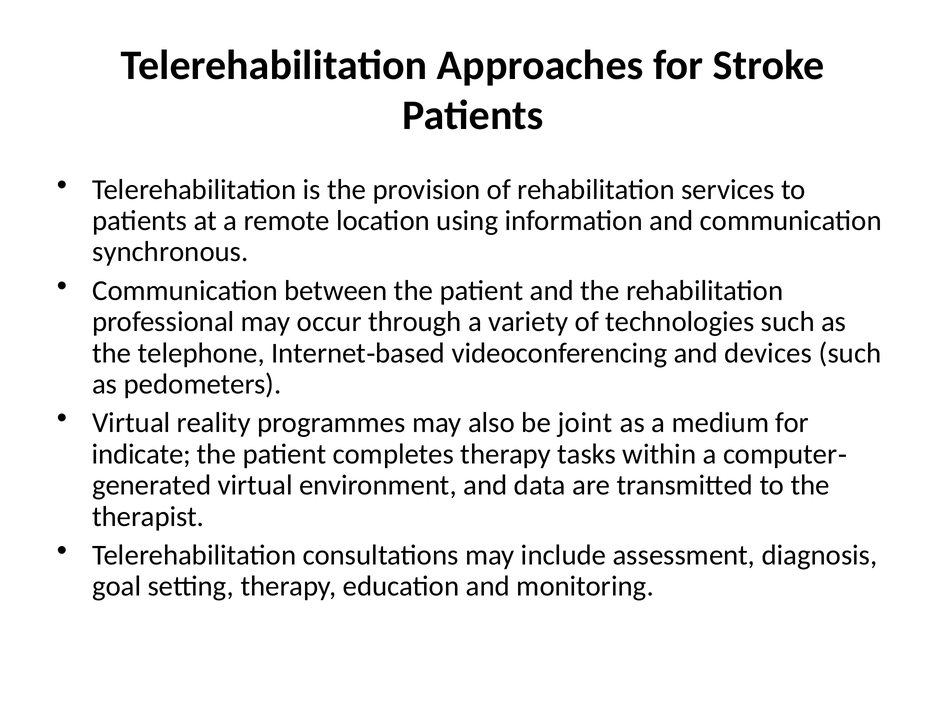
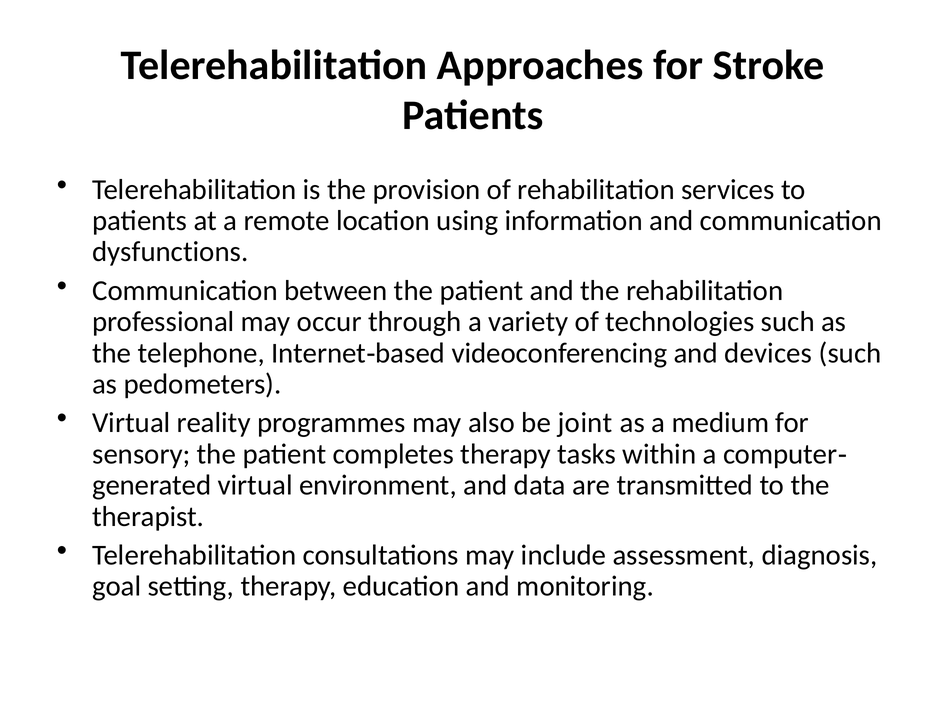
synchronous: synchronous -> dysfunctions
indicate: indicate -> sensory
